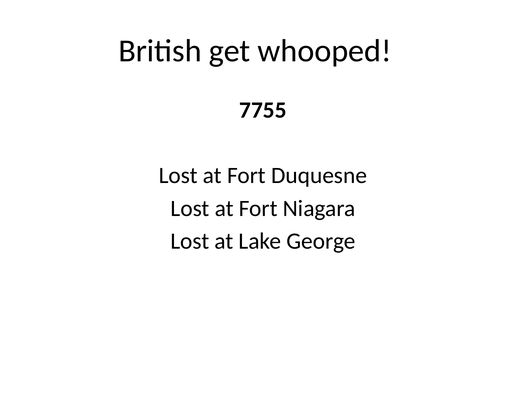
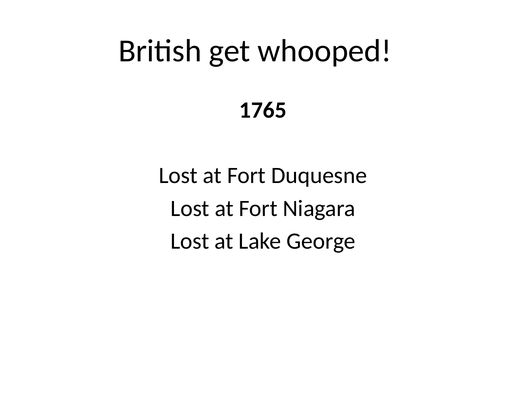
7755: 7755 -> 1765
